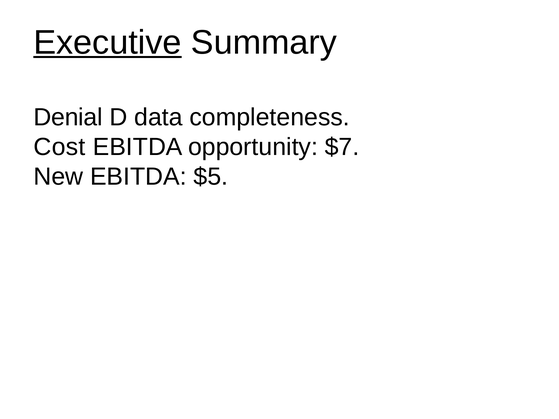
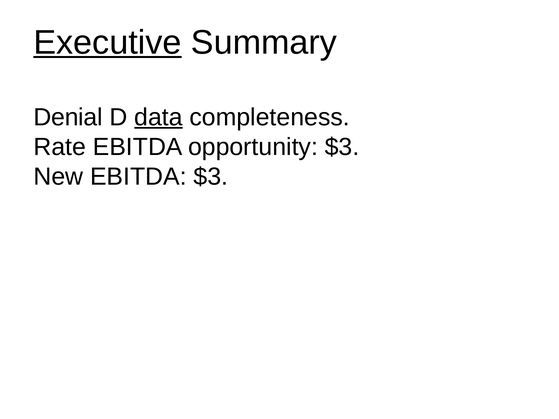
data underline: none -> present
Cost: Cost -> Rate
opportunity $7: $7 -> $3
EBITDA $5: $5 -> $3
